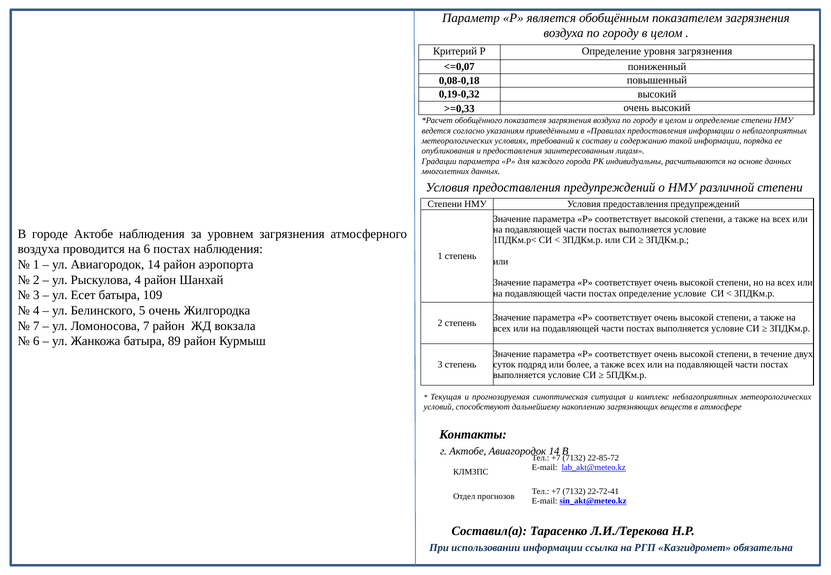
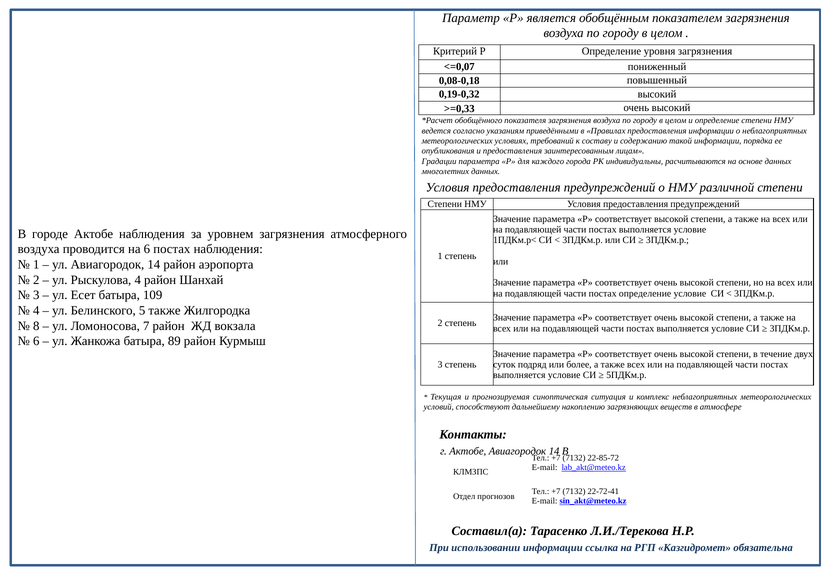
5 очень: очень -> также
7 at (36, 326): 7 -> 8
